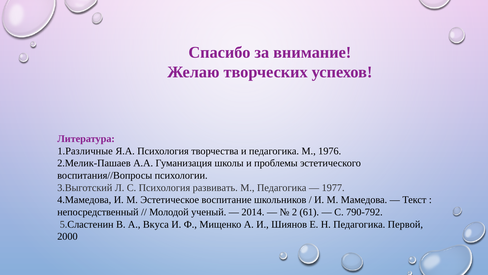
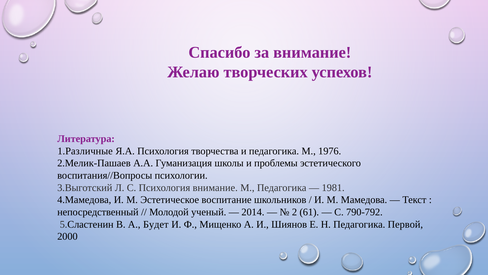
Психология развивать: развивать -> внимание
1977: 1977 -> 1981
Вкуса: Вкуса -> Будет
